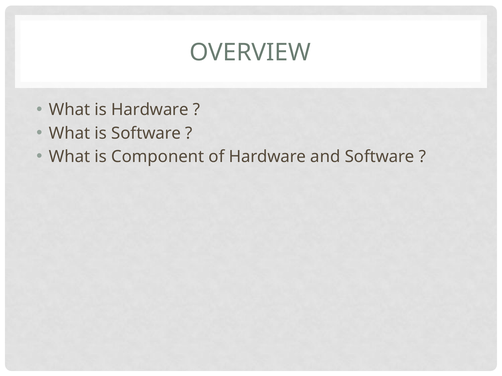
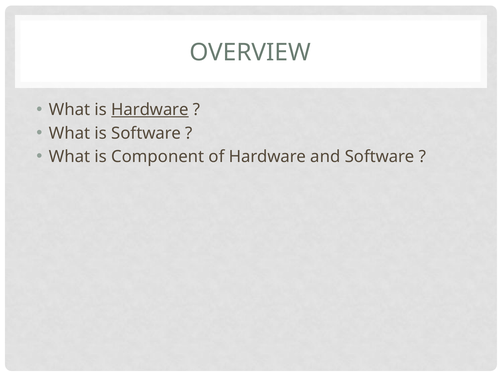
Hardware at (150, 110) underline: none -> present
